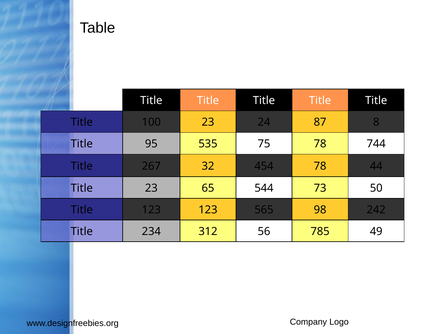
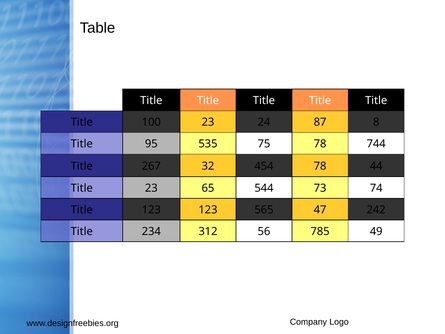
50: 50 -> 74
98: 98 -> 47
